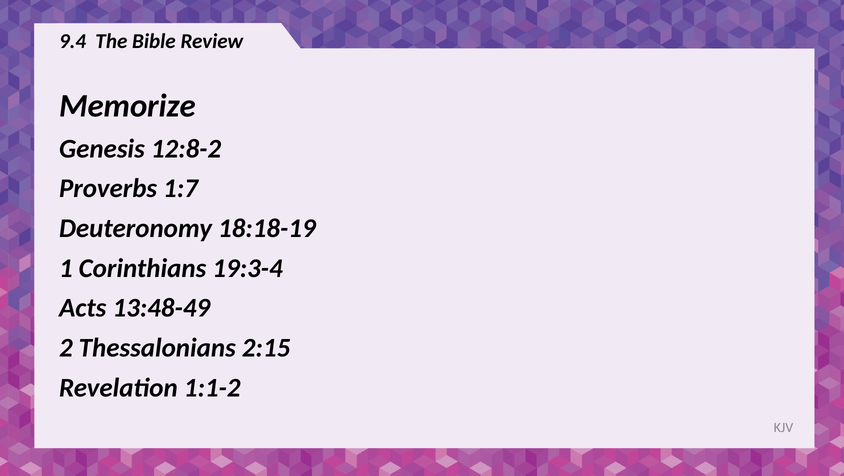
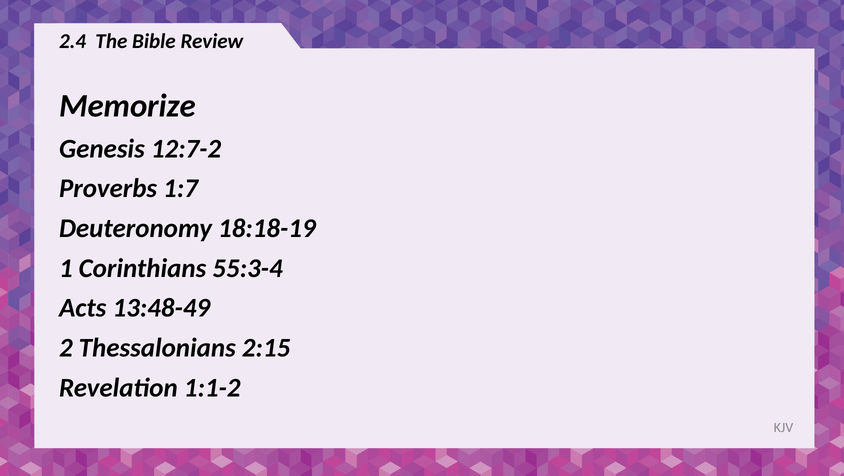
9.4: 9.4 -> 2.4
12:8-2: 12:8-2 -> 12:7-2
19:3-4: 19:3-4 -> 55:3-4
